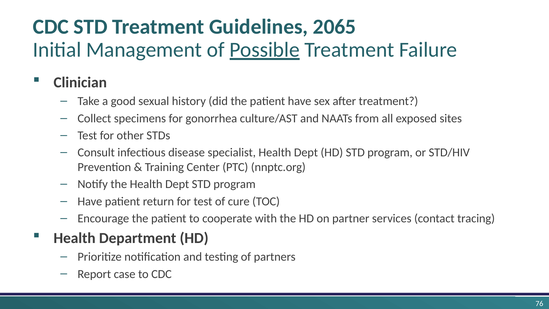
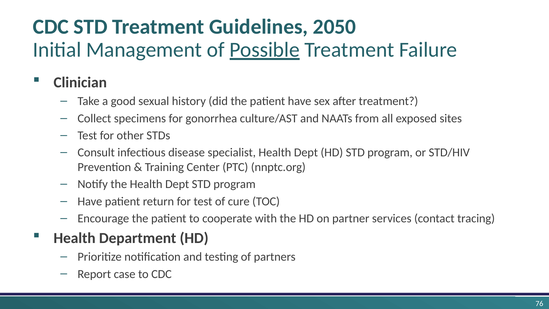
2065: 2065 -> 2050
